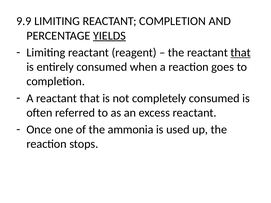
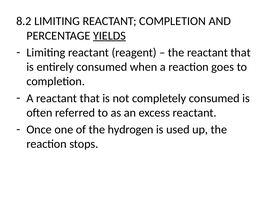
9.9: 9.9 -> 8.2
that at (241, 53) underline: present -> none
ammonia: ammonia -> hydrogen
